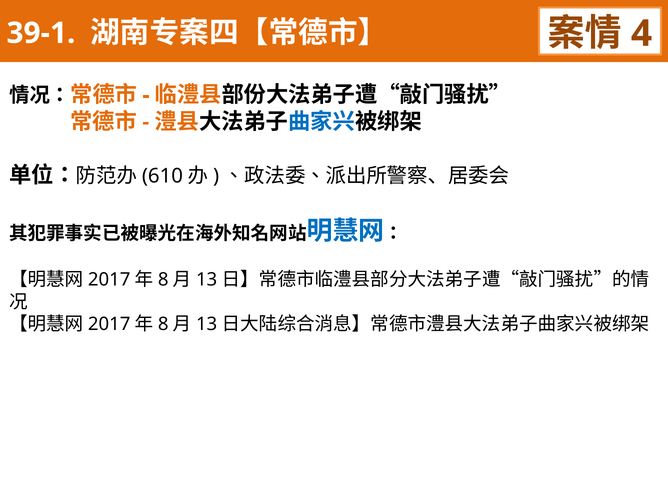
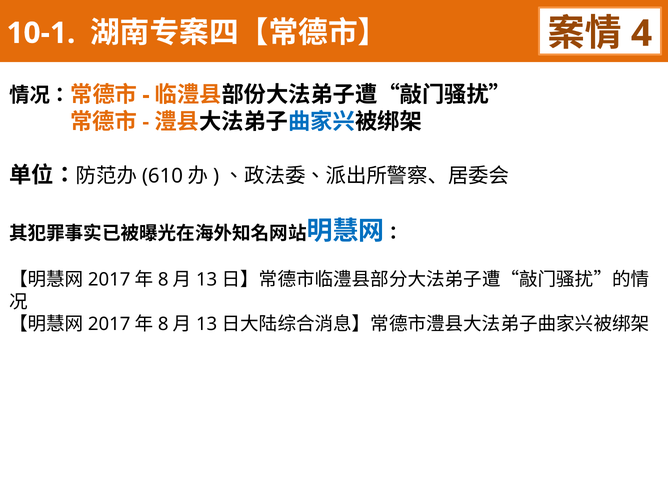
39-1: 39-1 -> 10-1
